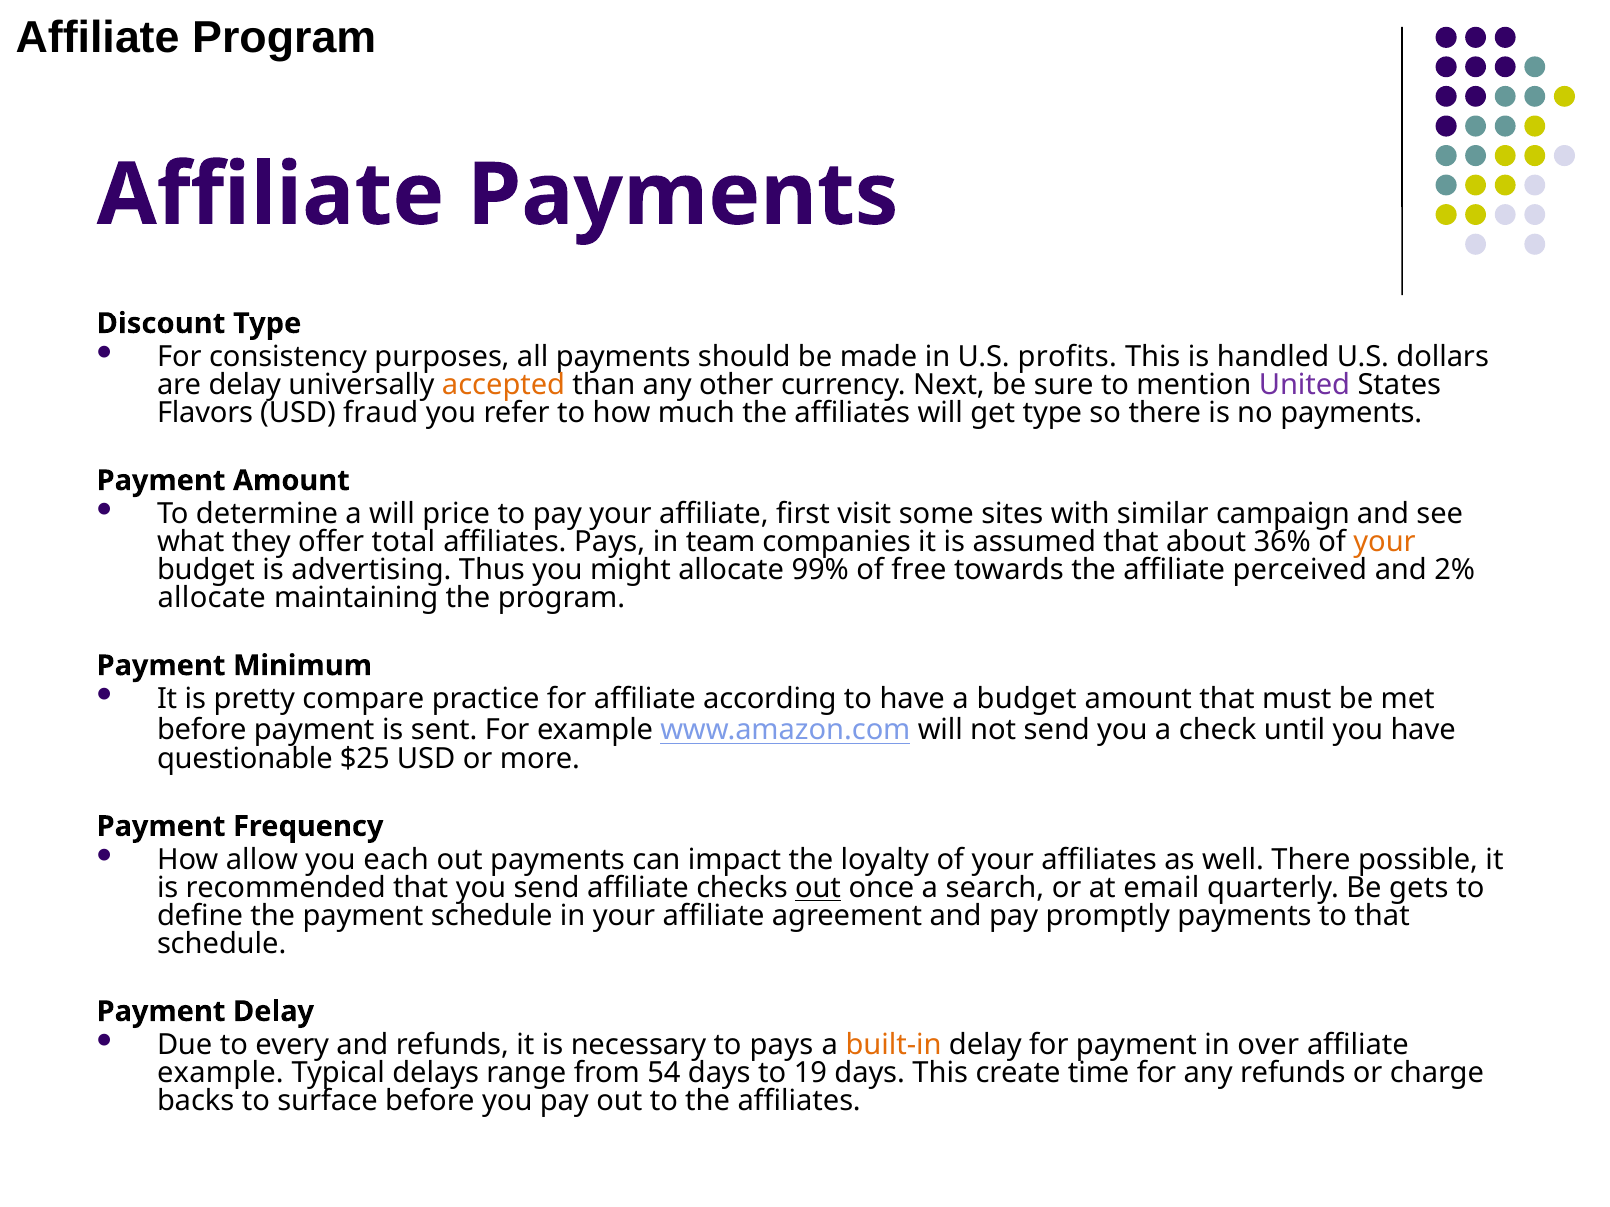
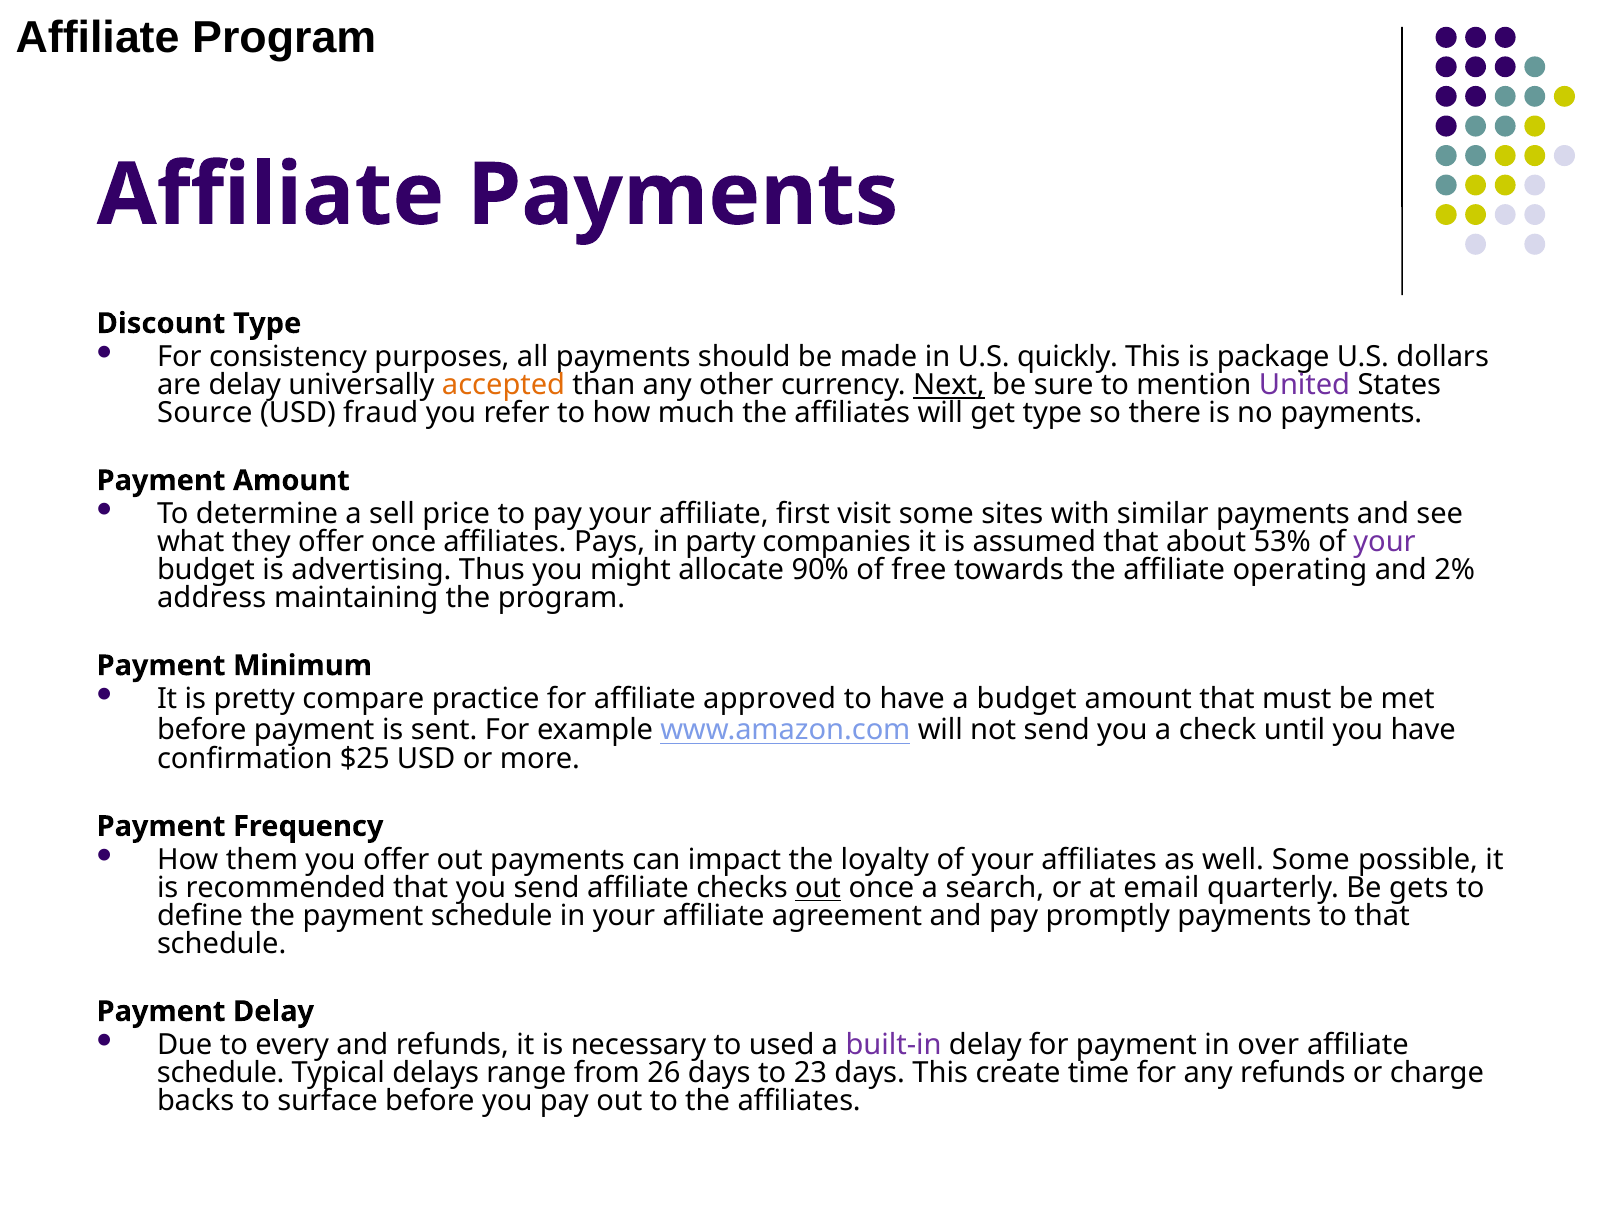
profits: profits -> quickly
handled: handled -> package
Next underline: none -> present
Flavors: Flavors -> Source
a will: will -> sell
similar campaign: campaign -> payments
offer total: total -> once
team: team -> party
36%: 36% -> 53%
your at (1385, 542) colour: orange -> purple
99%: 99% -> 90%
perceived: perceived -> operating
allocate at (212, 598): allocate -> address
according: according -> approved
questionable: questionable -> confirmation
allow: allow -> them
you each: each -> offer
well There: There -> Some
to pays: pays -> used
built-in colour: orange -> purple
example at (220, 1074): example -> schedule
54: 54 -> 26
19: 19 -> 23
